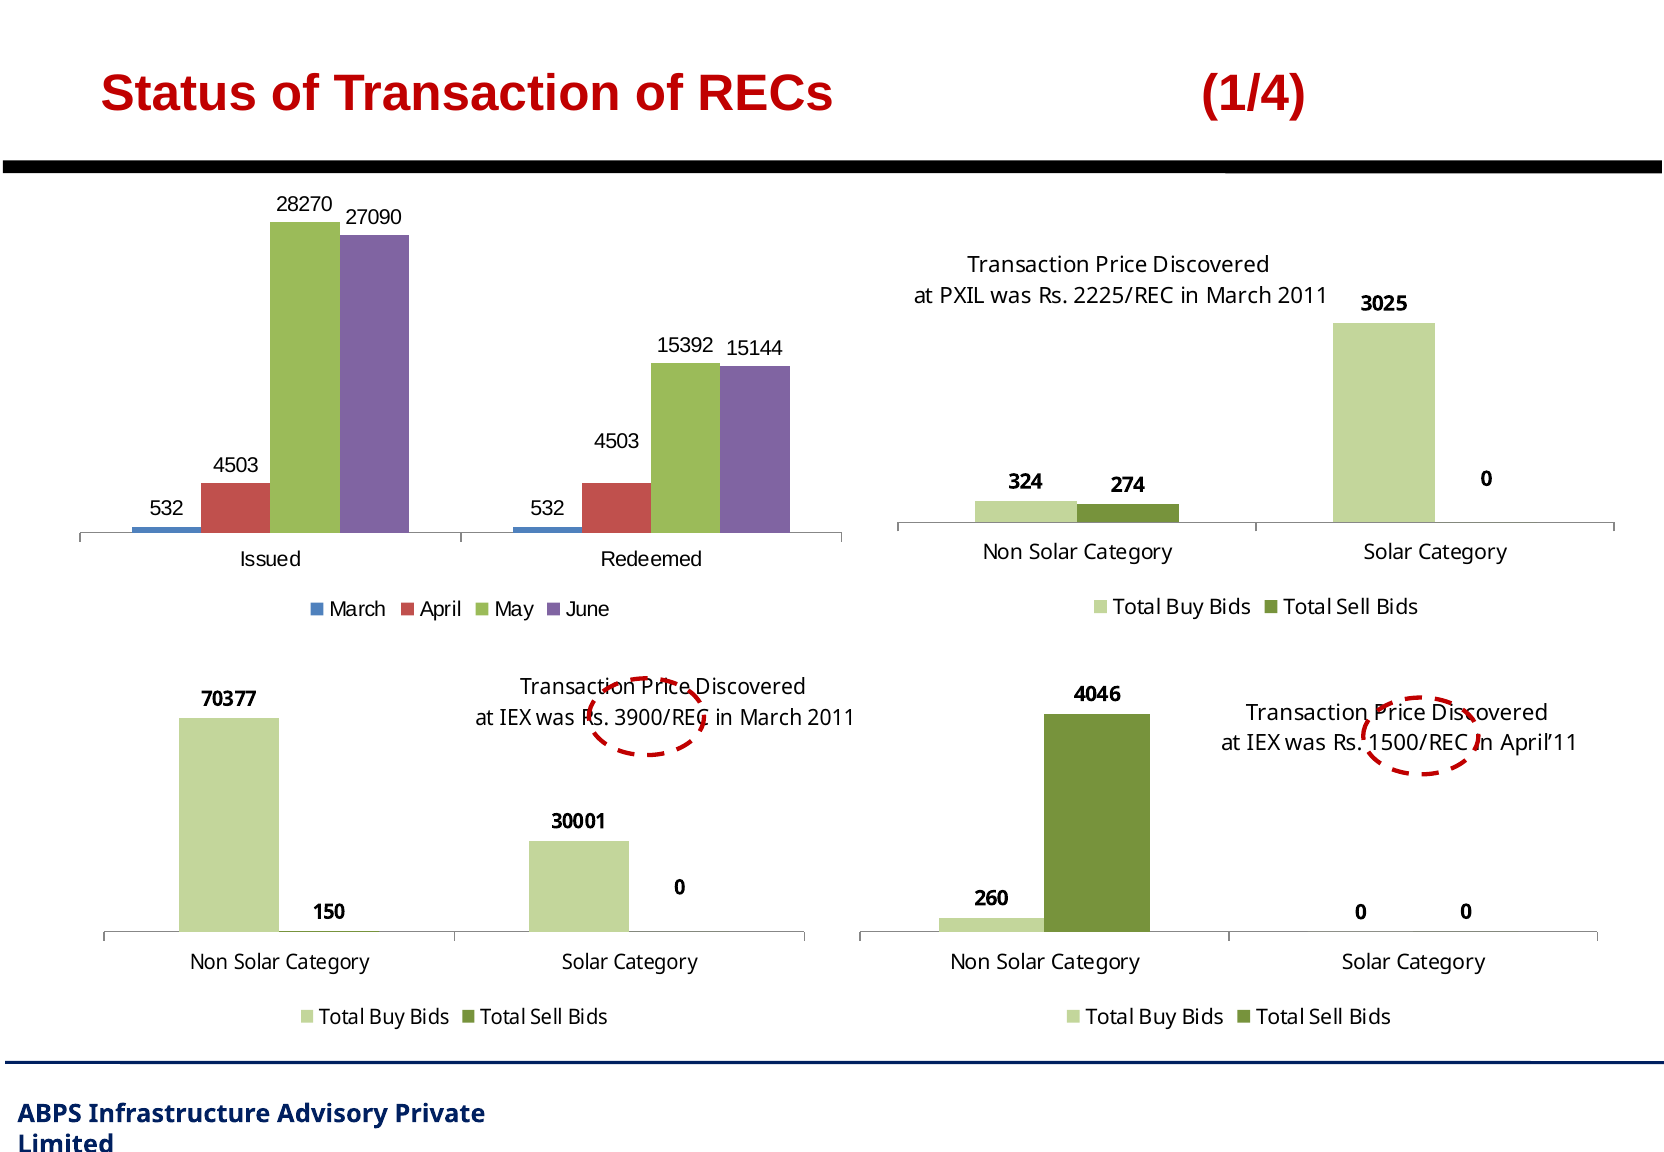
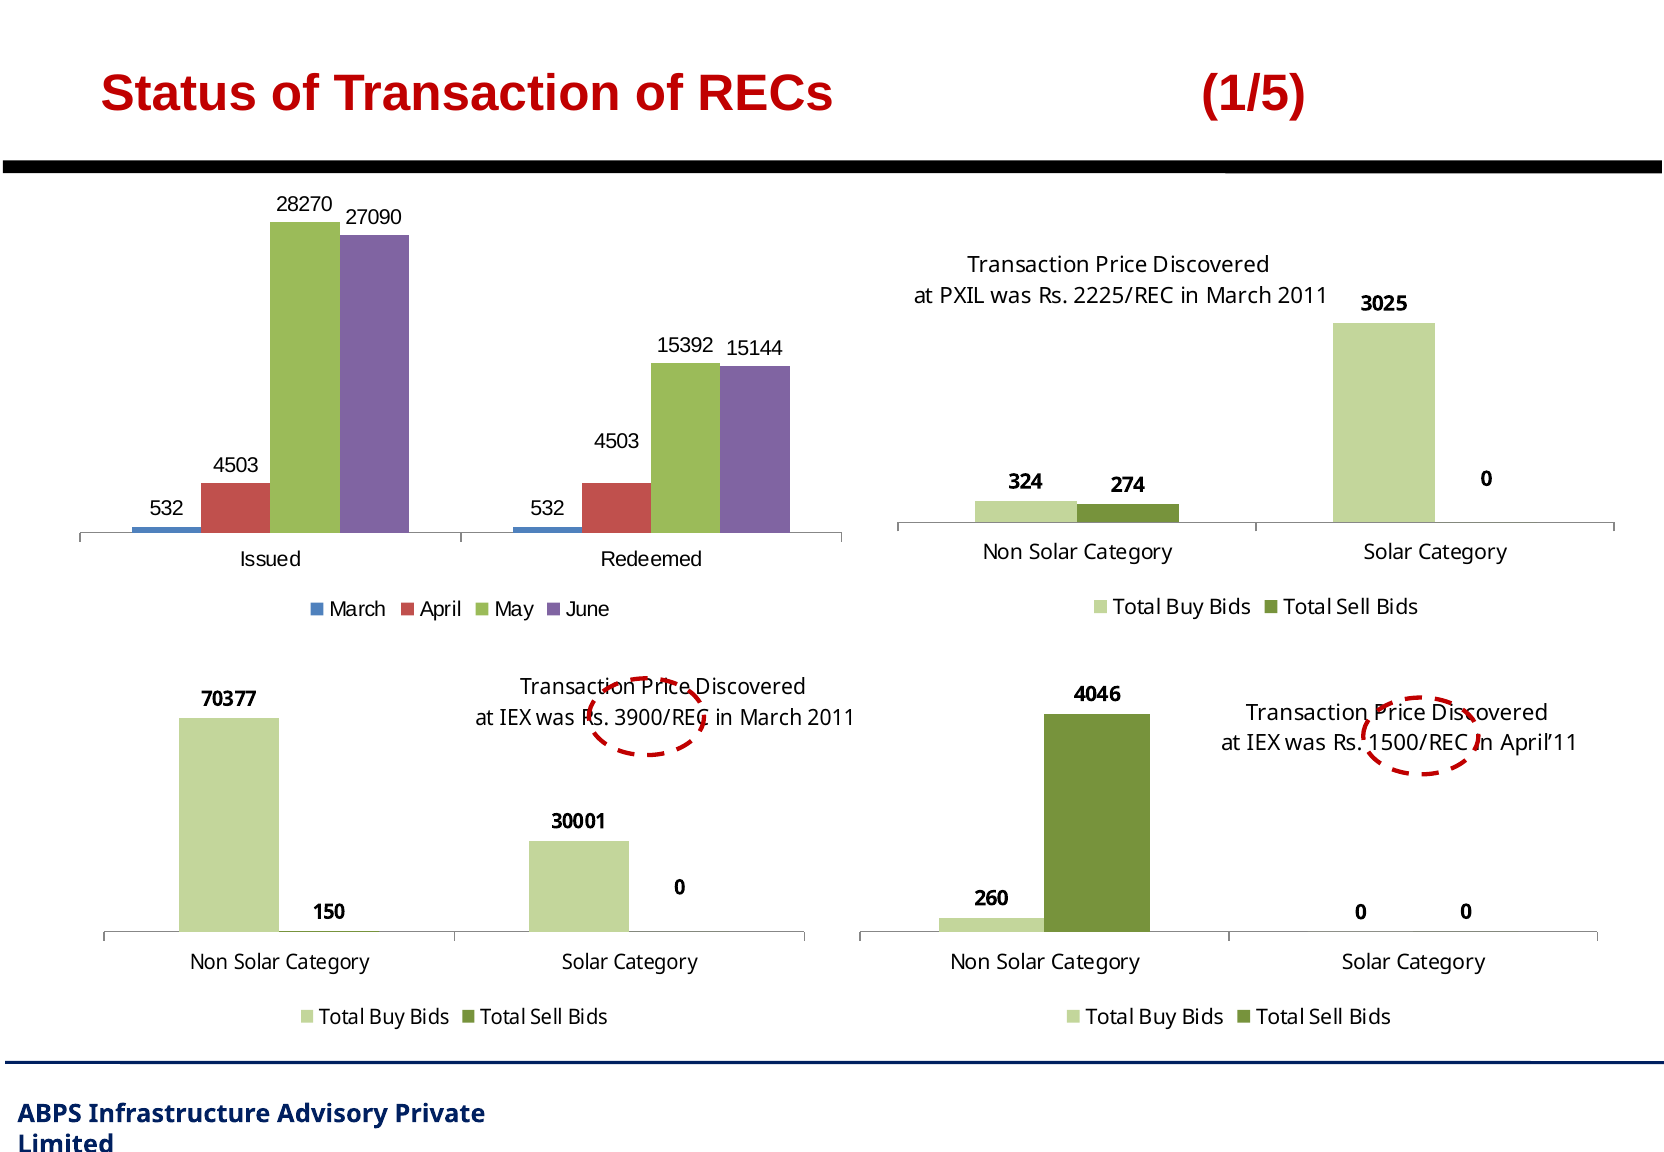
1/4: 1/4 -> 1/5
